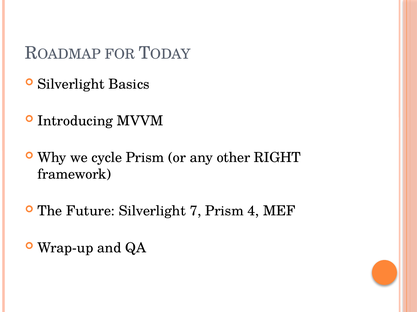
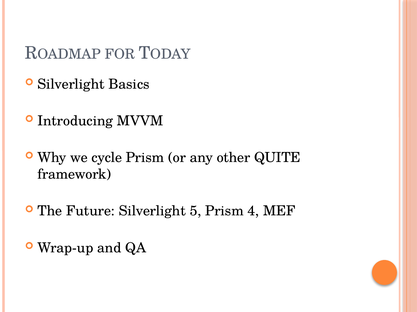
RIGHT: RIGHT -> QUITE
7: 7 -> 5
